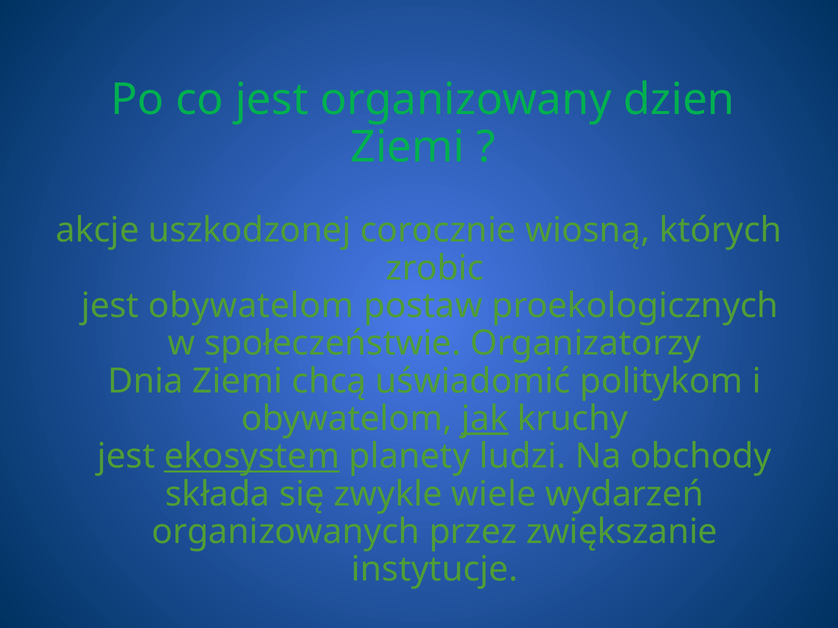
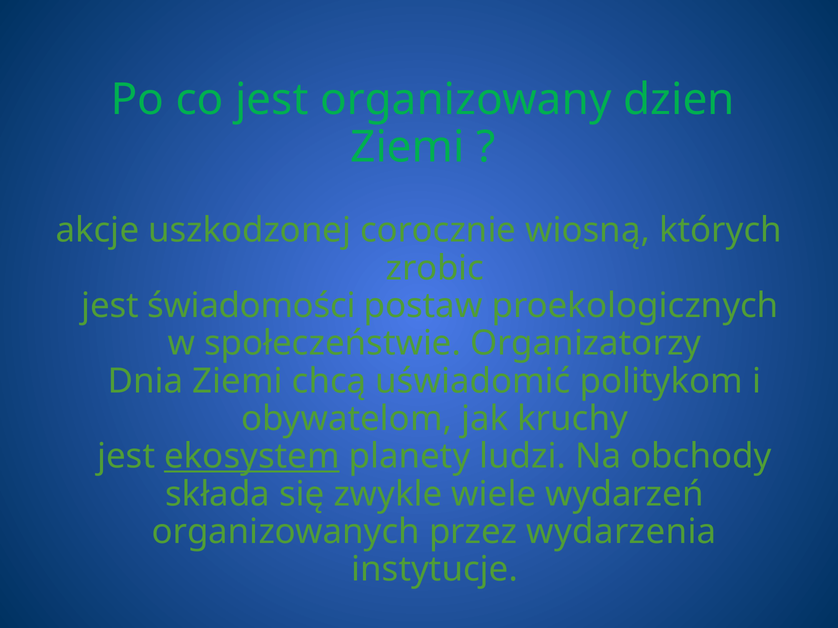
jest obywatelom: obywatelom -> świadomości
jak underline: present -> none
zwiększanie: zwiększanie -> wydarzenia
